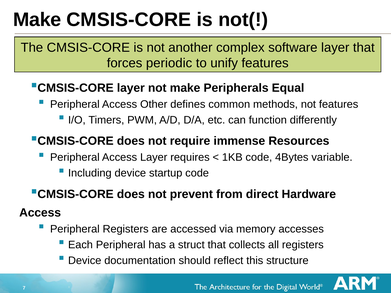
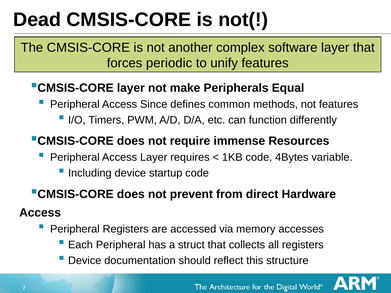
Make at (37, 20): Make -> Dead
Other: Other -> Since
